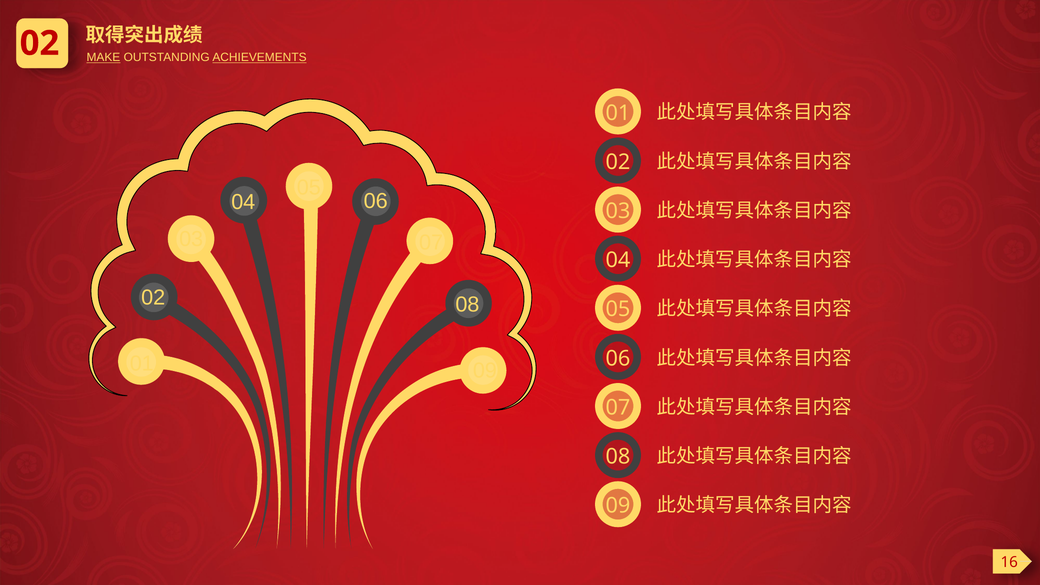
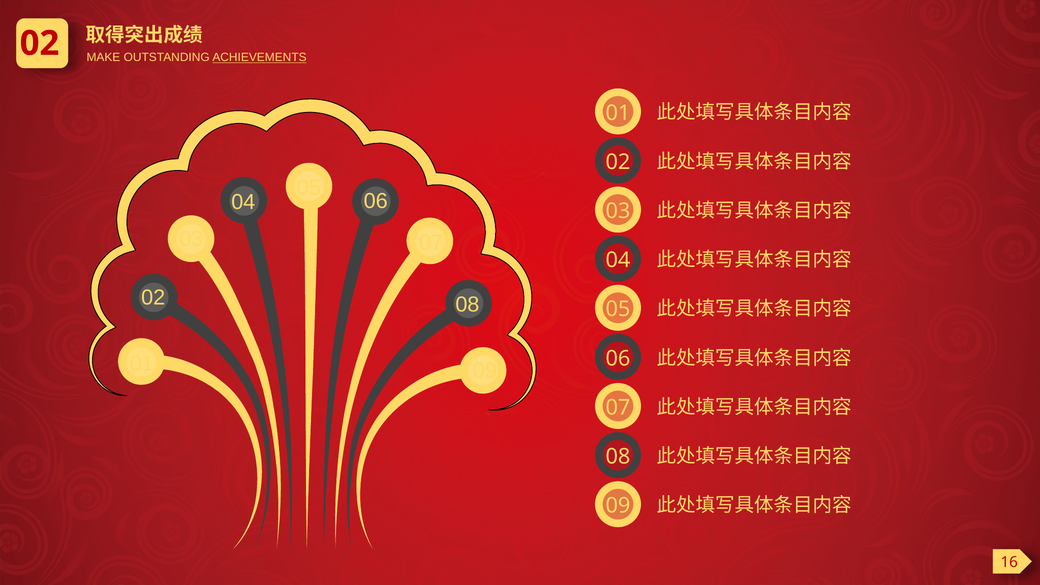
MAKE underline: present -> none
